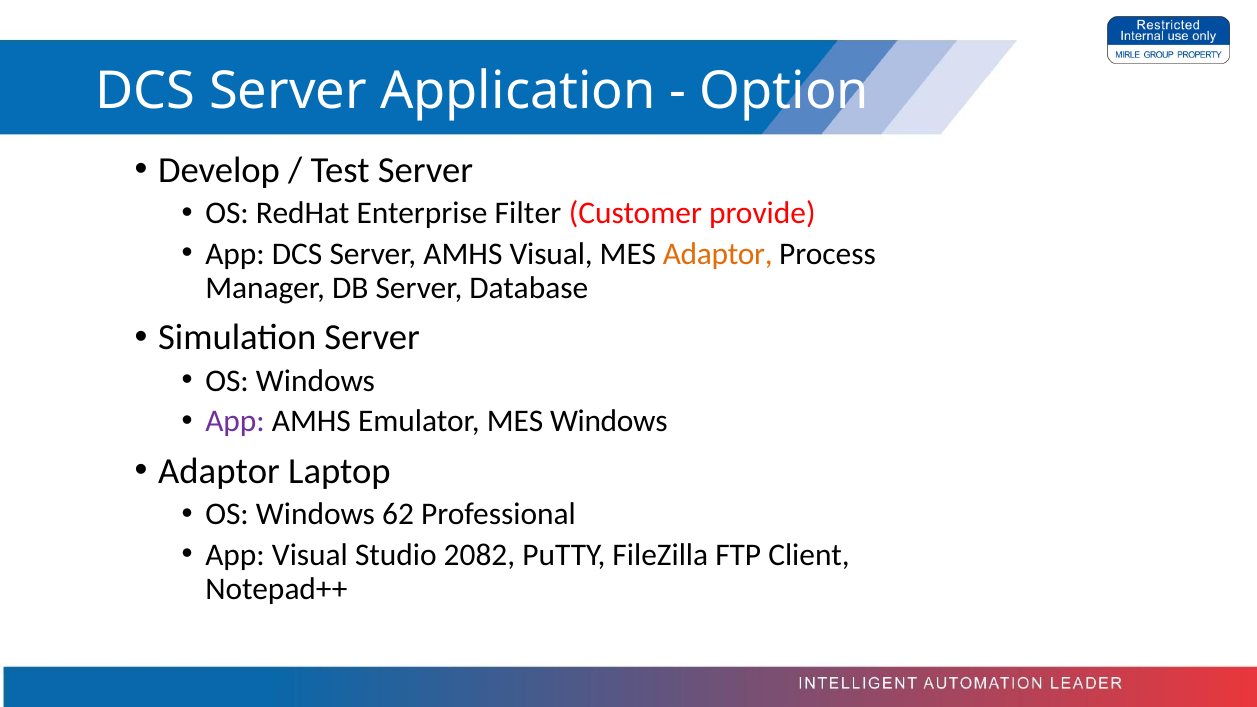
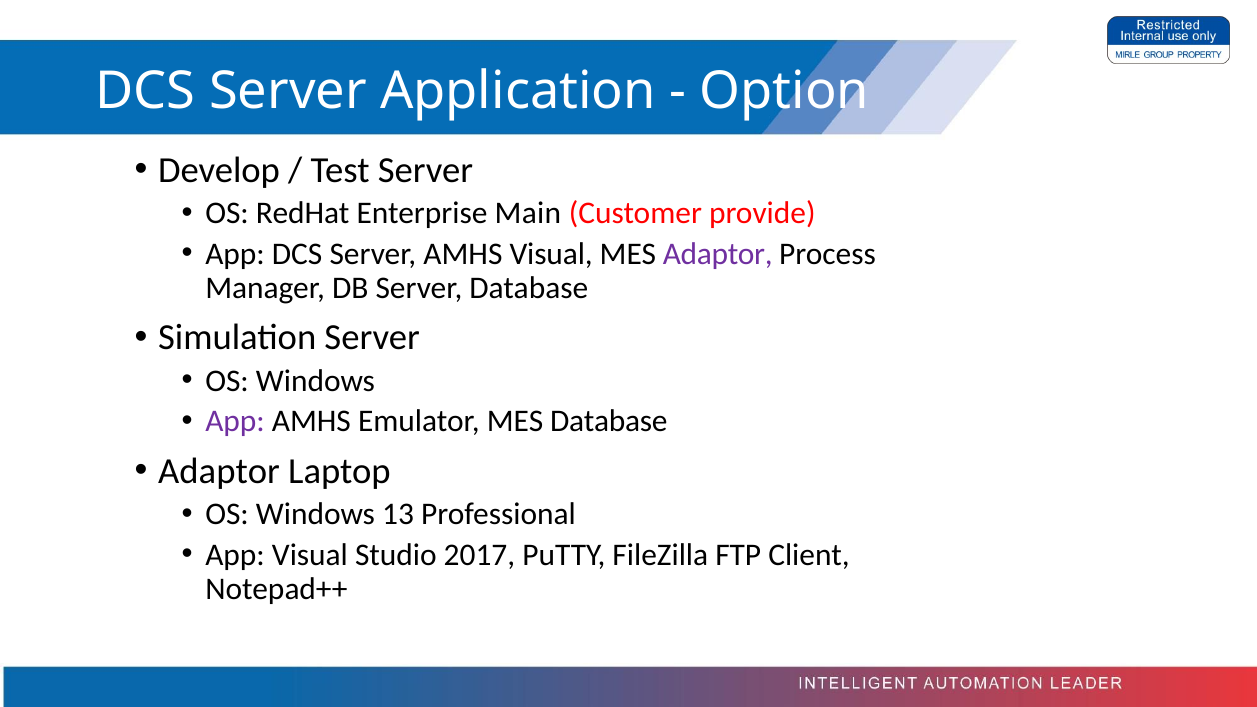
Filter: Filter -> Main
Adaptor at (718, 254) colour: orange -> purple
MES Windows: Windows -> Database
62: 62 -> 13
2082: 2082 -> 2017
